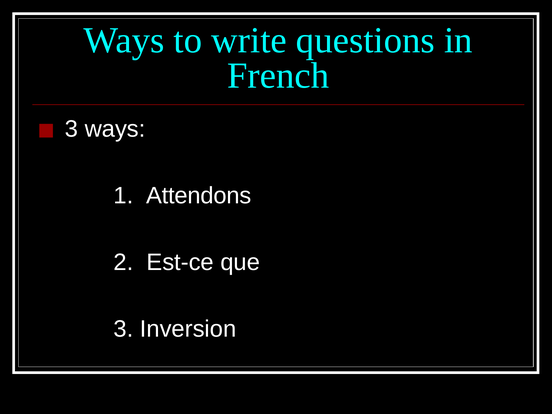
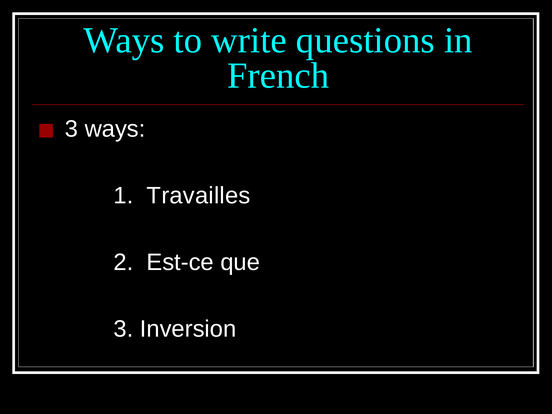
Attendons: Attendons -> Travailles
